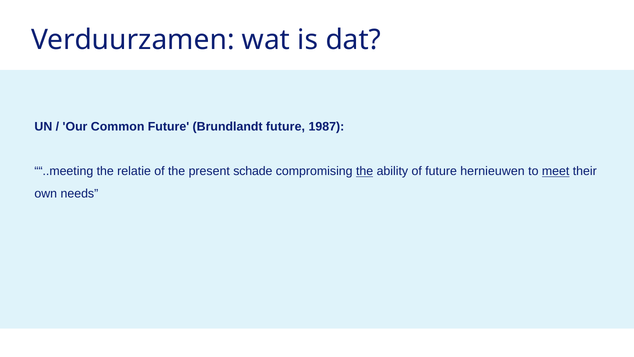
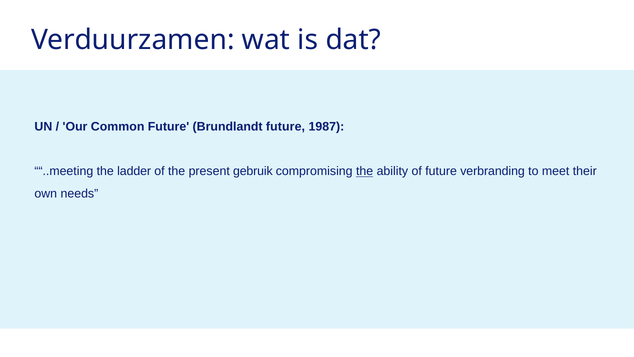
relatie: relatie -> ladder
schade: schade -> gebruik
hernieuwen: hernieuwen -> verbranding
meet underline: present -> none
